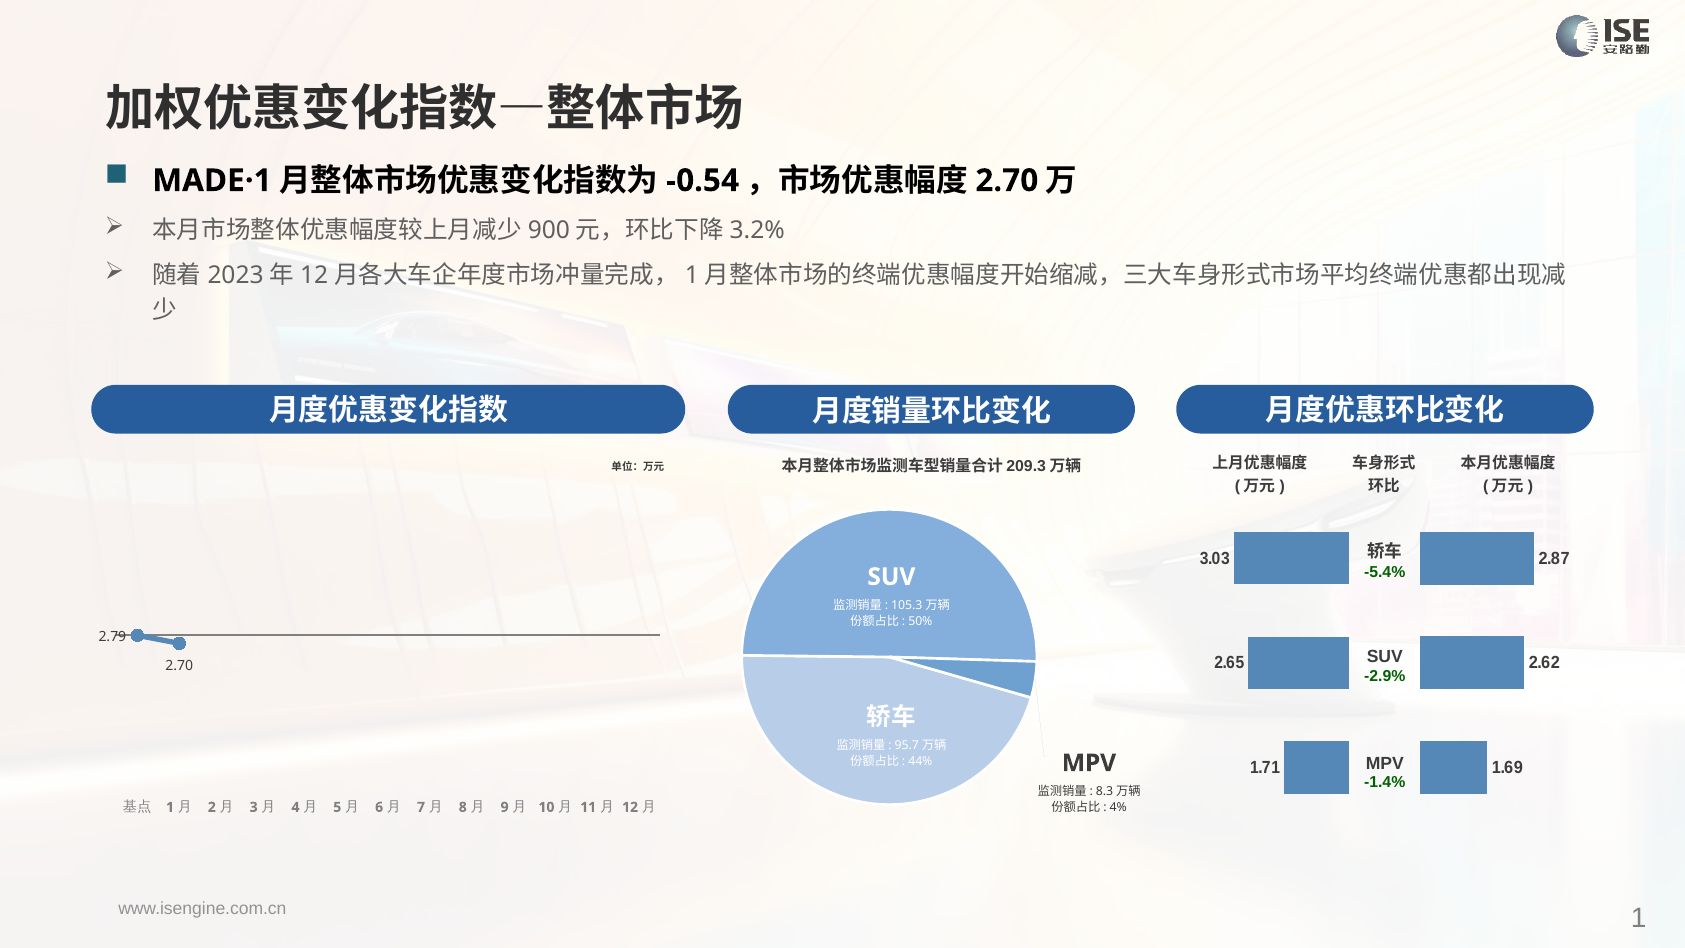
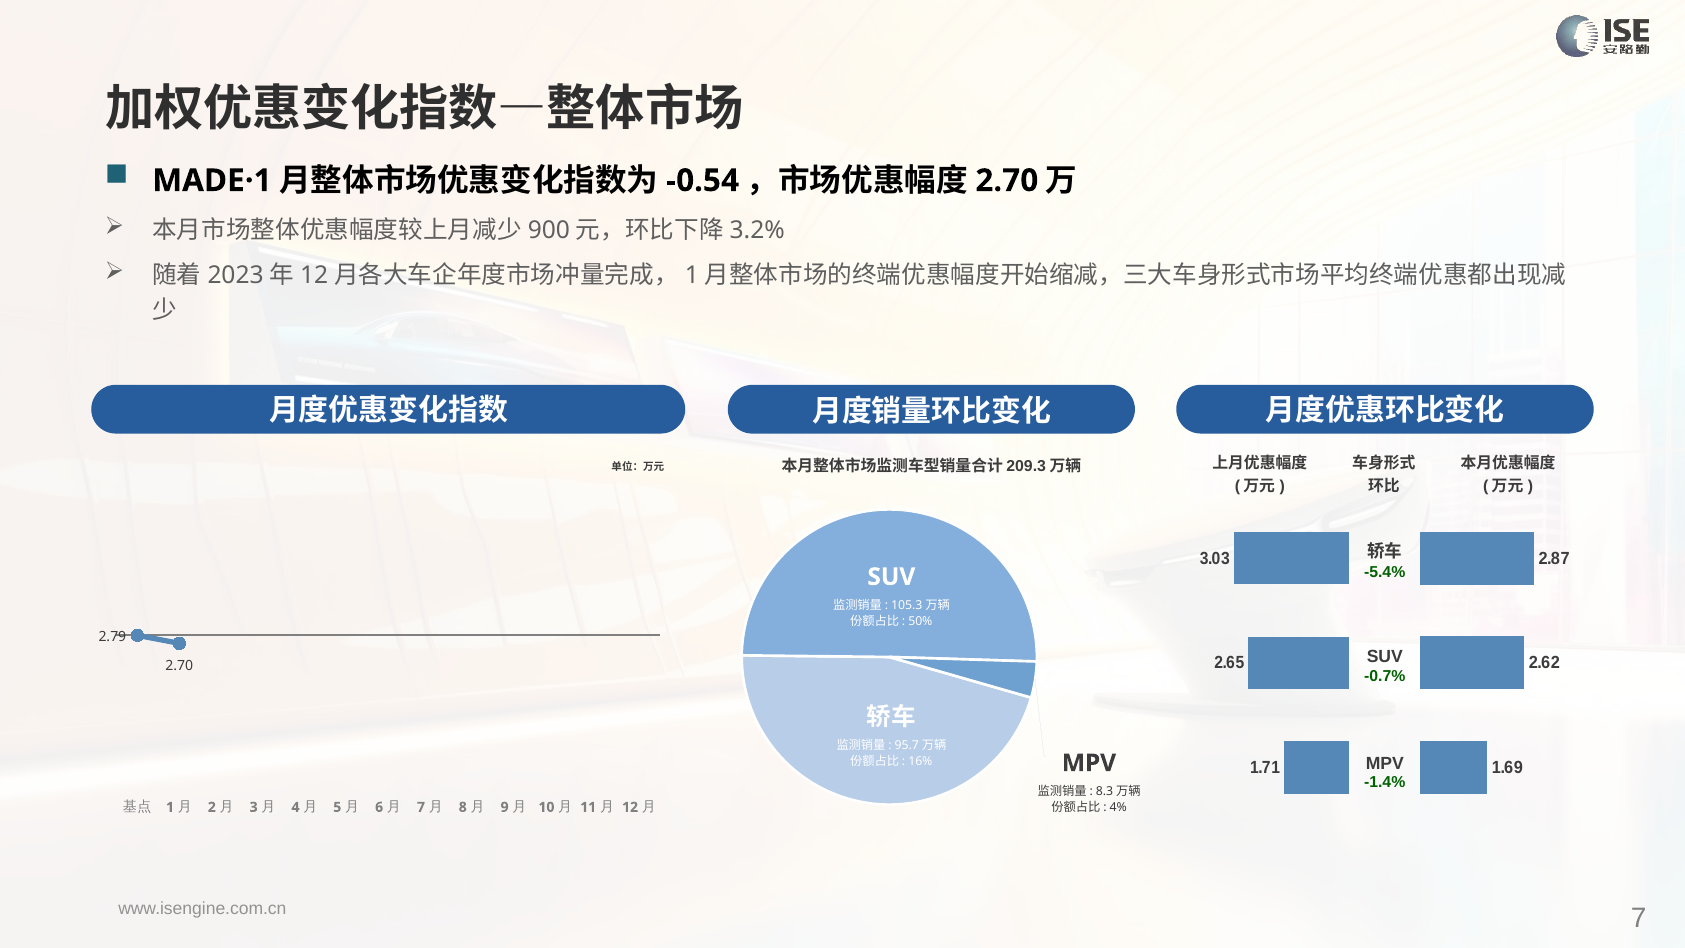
-2.9%: -2.9% -> -0.7%
44%: 44% -> 16%
1 at (1639, 918): 1 -> 7
